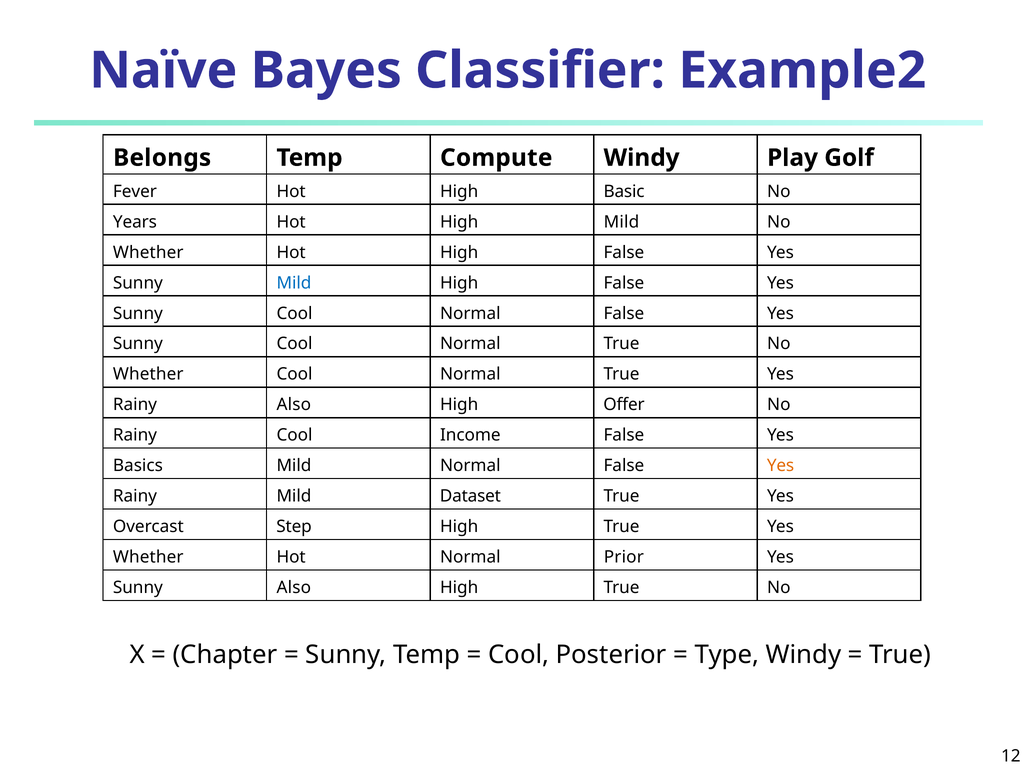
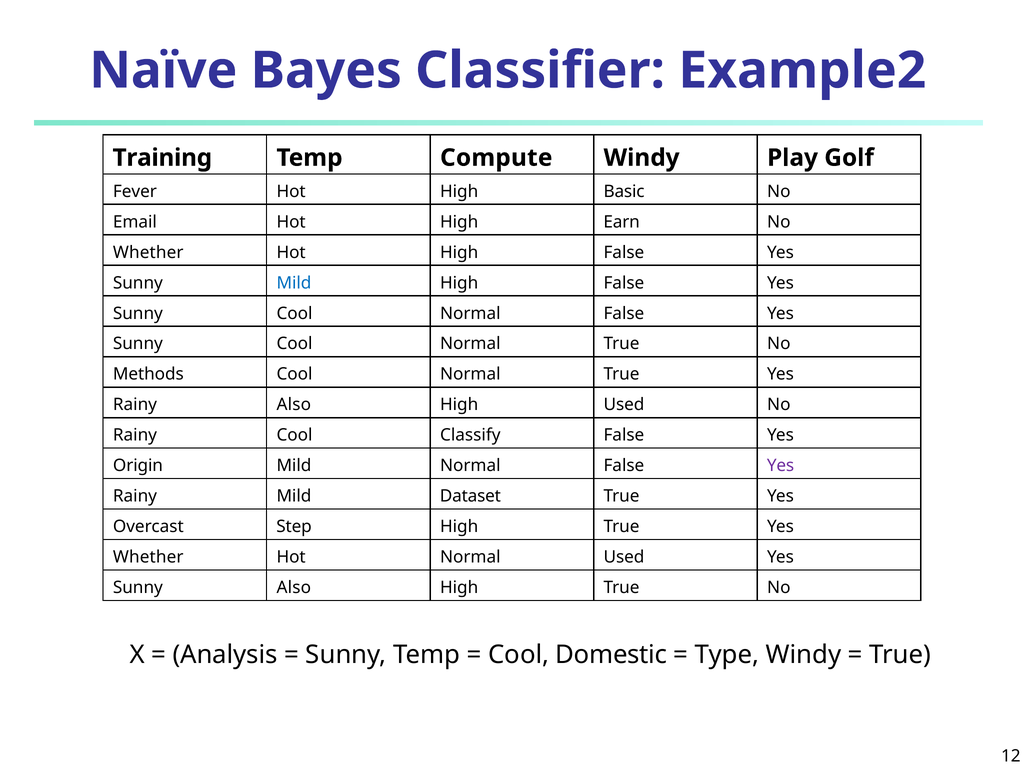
Belongs: Belongs -> Training
Years: Years -> Email
High Mild: Mild -> Earn
Whether at (148, 374): Whether -> Methods
High Offer: Offer -> Used
Income: Income -> Classify
Basics: Basics -> Origin
Yes at (781, 466) colour: orange -> purple
Normal Prior: Prior -> Used
Chapter: Chapter -> Analysis
Posterior: Posterior -> Domestic
